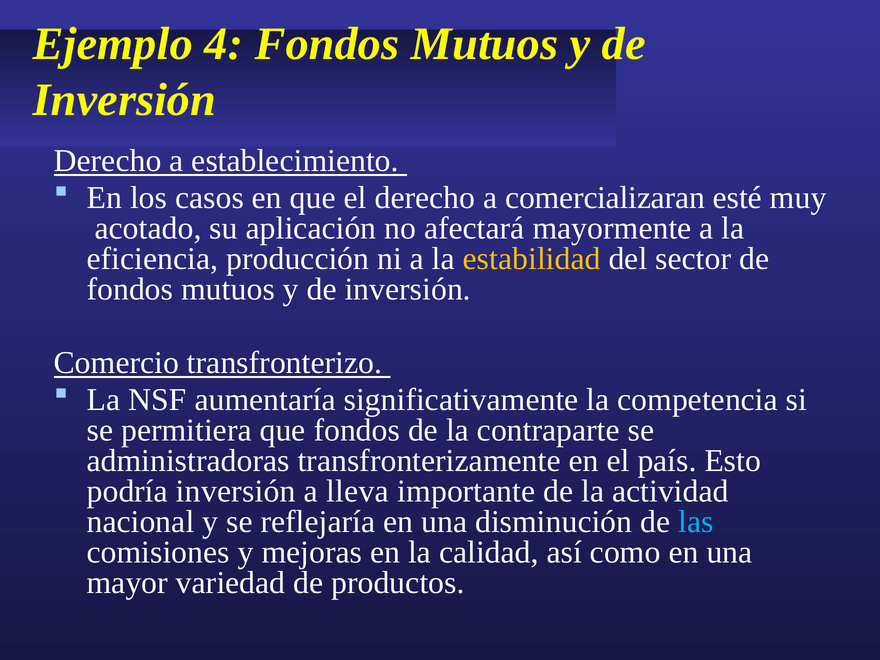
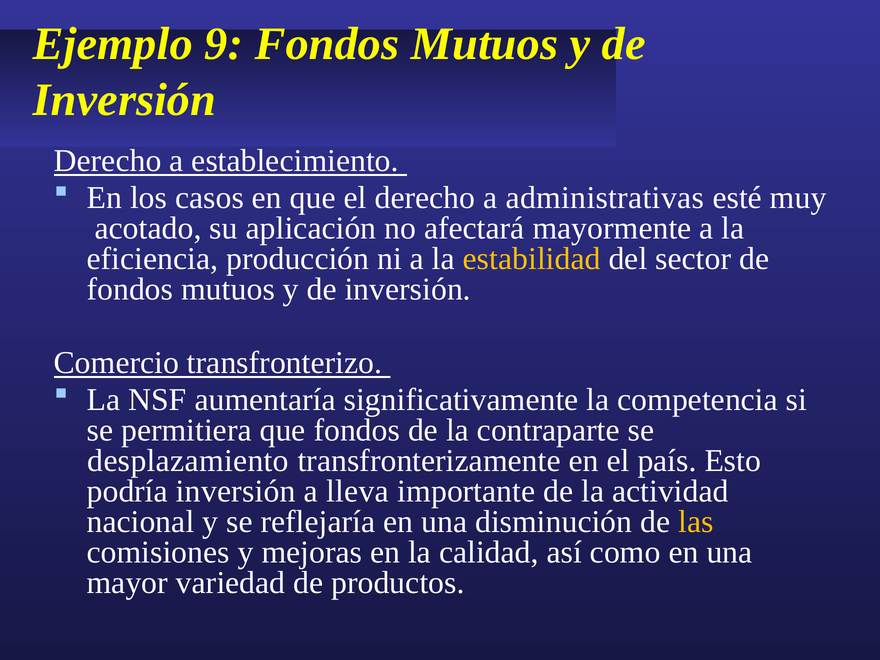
4: 4 -> 9
comercializaran: comercializaran -> administrativas
administradoras: administradoras -> desplazamiento
las colour: light blue -> yellow
